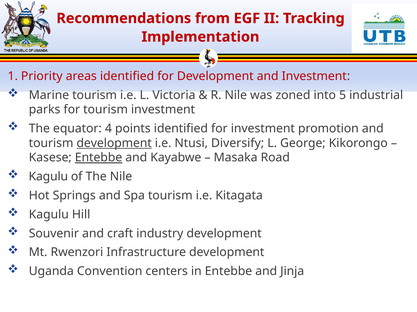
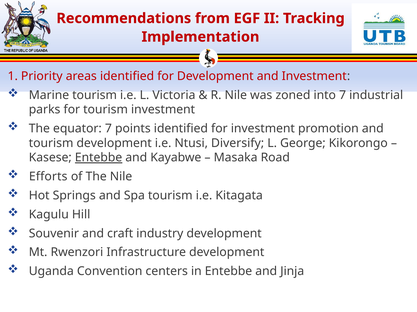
into 5: 5 -> 7
equator 4: 4 -> 7
development at (114, 143) underline: present -> none
Kagulu at (48, 177): Kagulu -> Efforts
